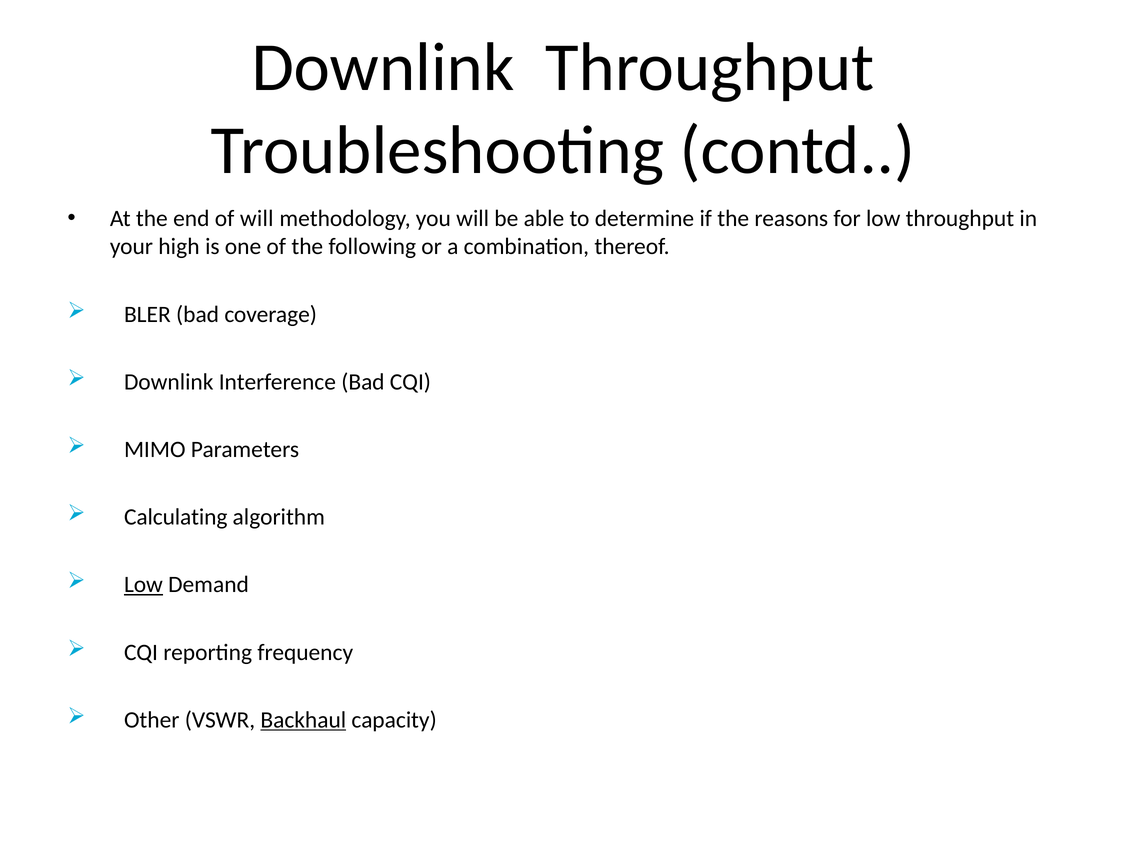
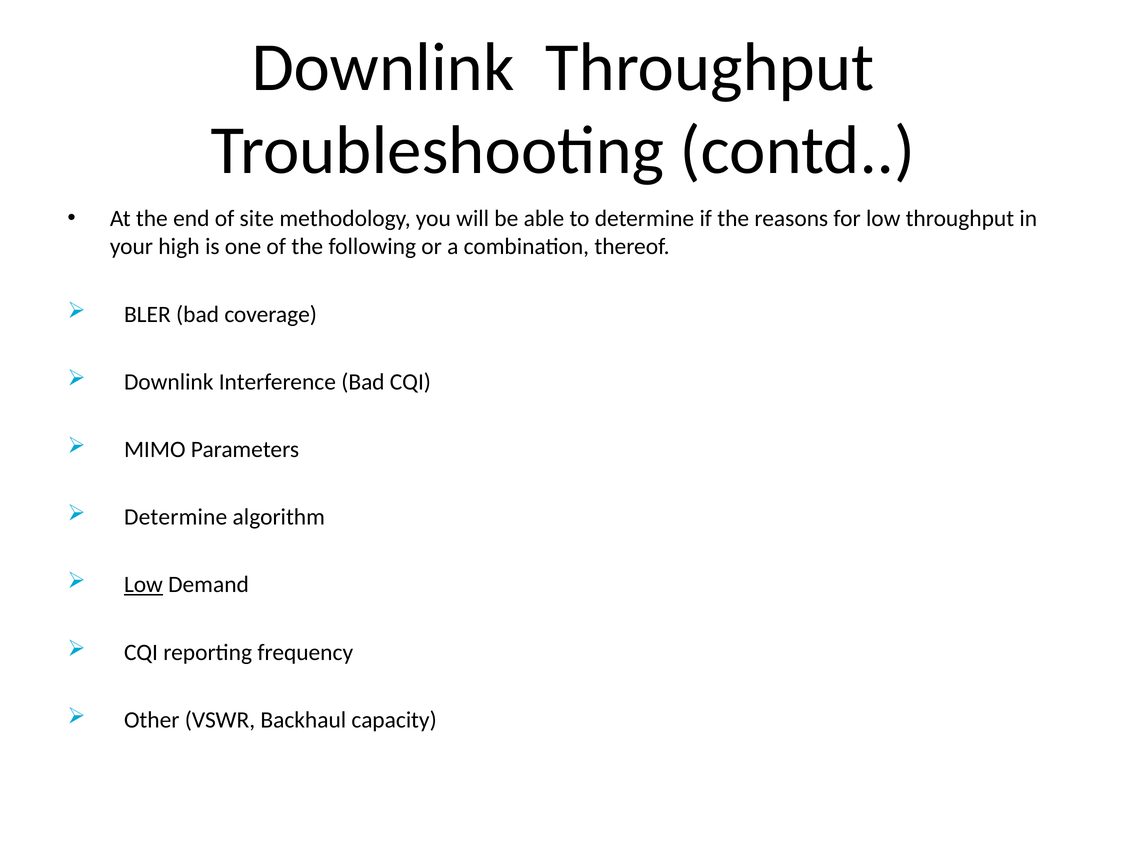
of will: will -> site
Calculating at (176, 517): Calculating -> Determine
Backhaul underline: present -> none
